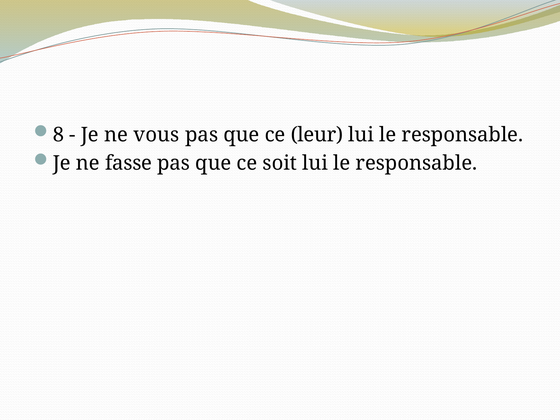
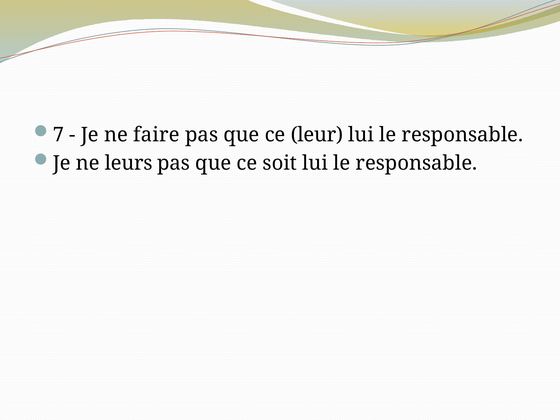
8: 8 -> 7
vous: vous -> faire
fasse: fasse -> leurs
